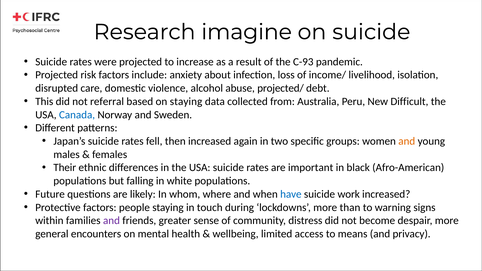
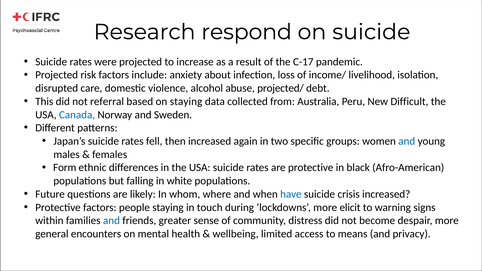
imagine: imagine -> respond
C-93: C-93 -> C-17
and at (407, 141) colour: orange -> blue
Their: Their -> Form
are important: important -> protective
work: work -> crisis
than: than -> elicit
and at (111, 221) colour: purple -> blue
